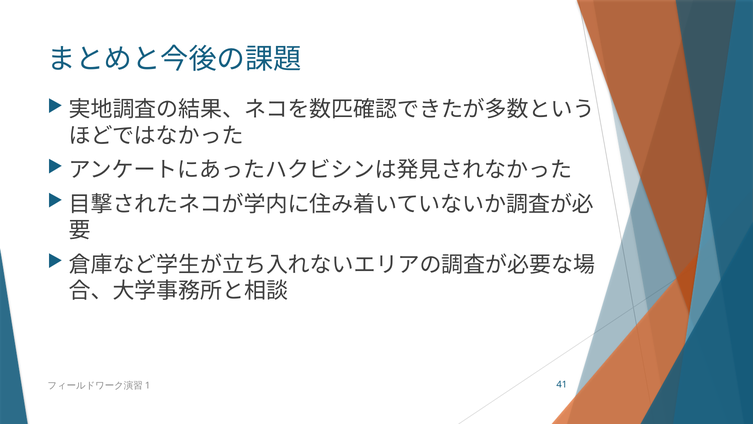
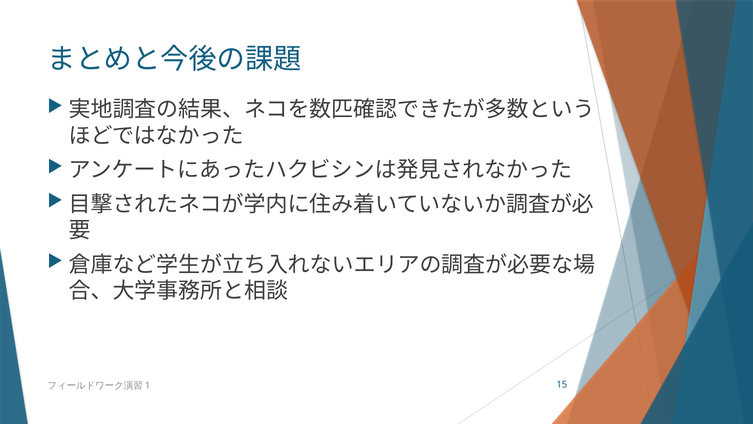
41: 41 -> 15
